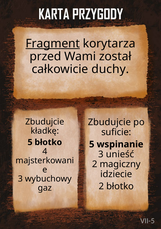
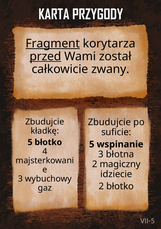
przed underline: none -> present
duchy: duchy -> zwany
unieść: unieść -> błotna
